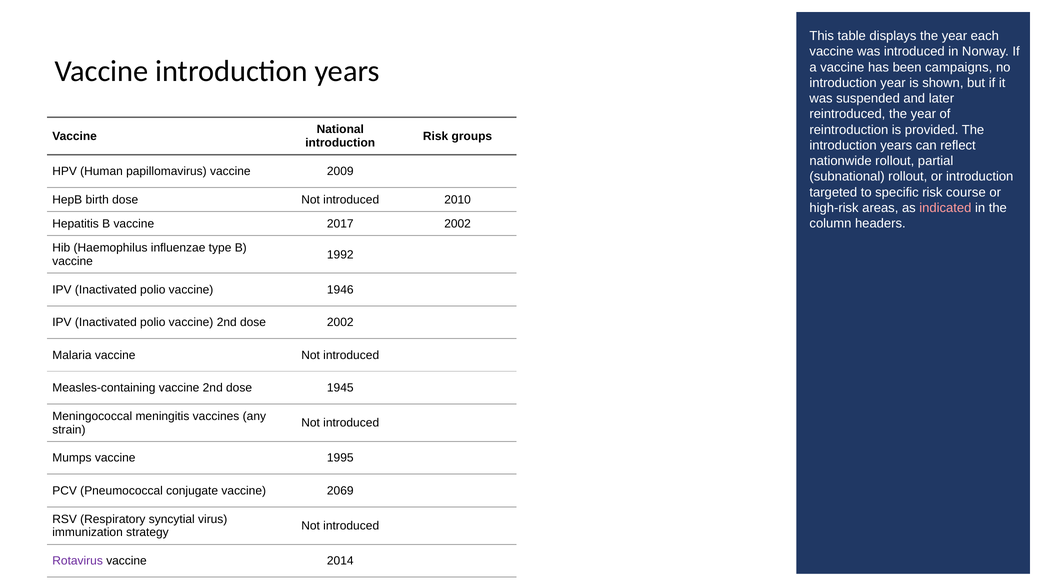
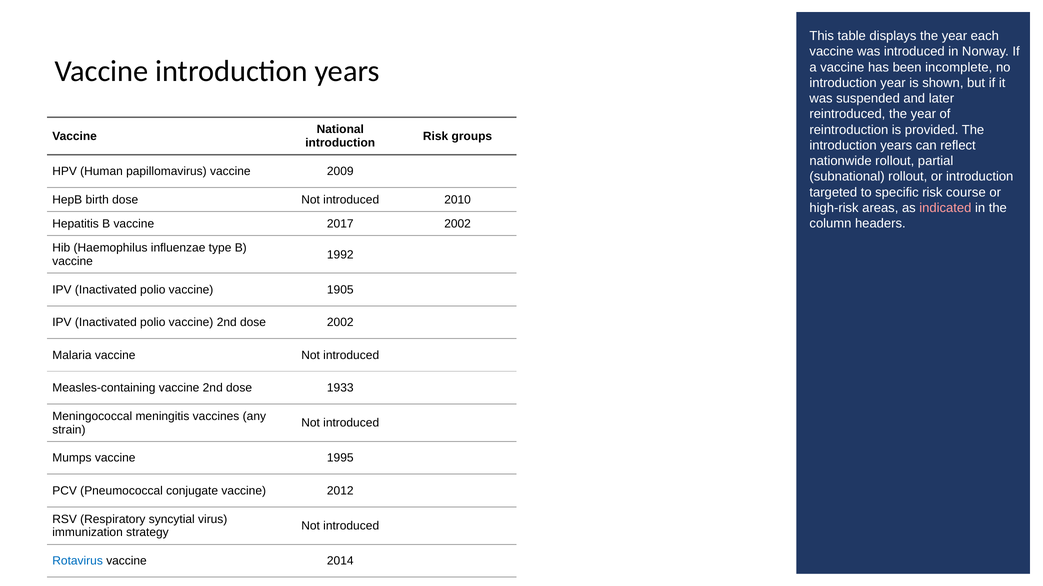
campaigns: campaigns -> incomplete
1946: 1946 -> 1905
1945: 1945 -> 1933
2069: 2069 -> 2012
Rotavirus colour: purple -> blue
